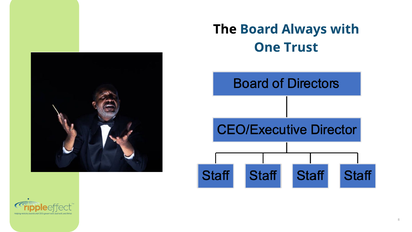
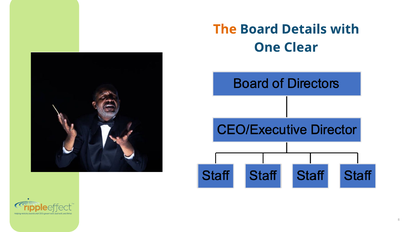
The colour: black -> orange
Always: Always -> Details
Trust: Trust -> Clear
